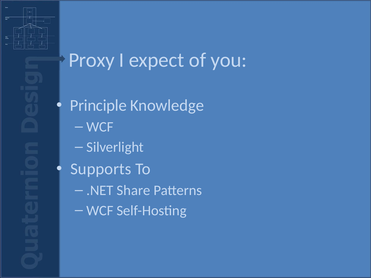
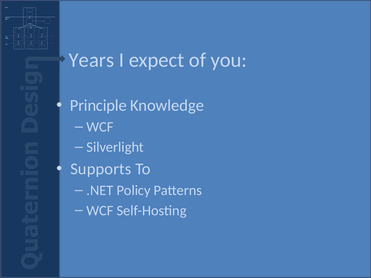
Proxy: Proxy -> Years
Share: Share -> Policy
